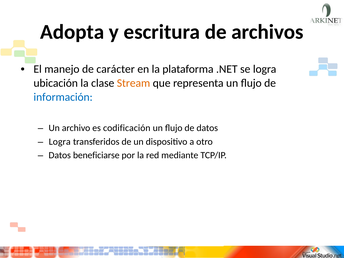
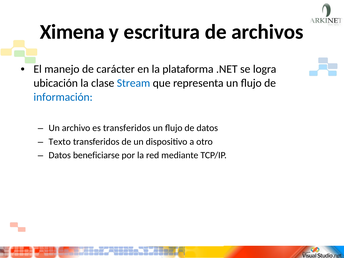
Adopta: Adopta -> Ximena
Stream colour: orange -> blue
es codificación: codificación -> transferidos
Logra at (60, 142): Logra -> Texto
